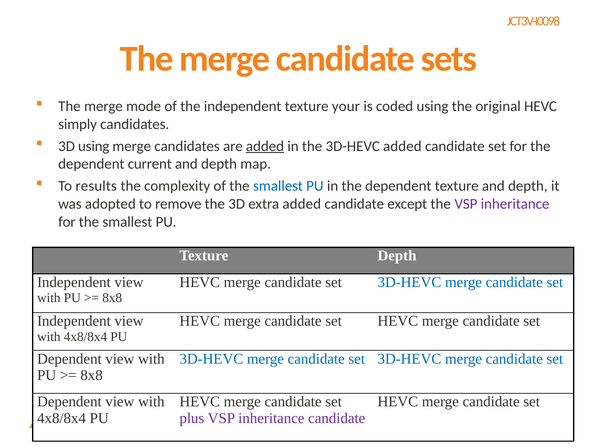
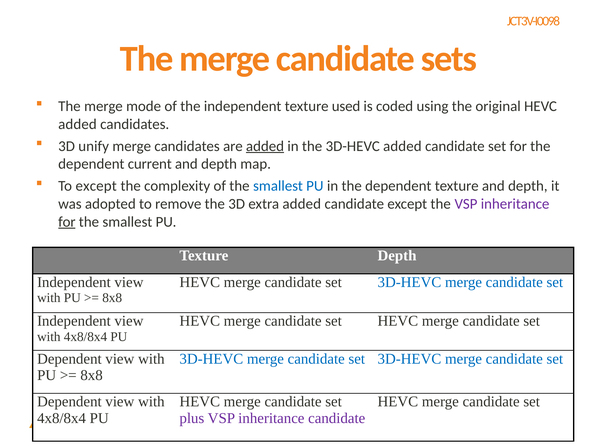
your: your -> used
simply at (78, 124): simply -> added
3D using: using -> unify
To results: results -> except
for at (67, 222) underline: none -> present
